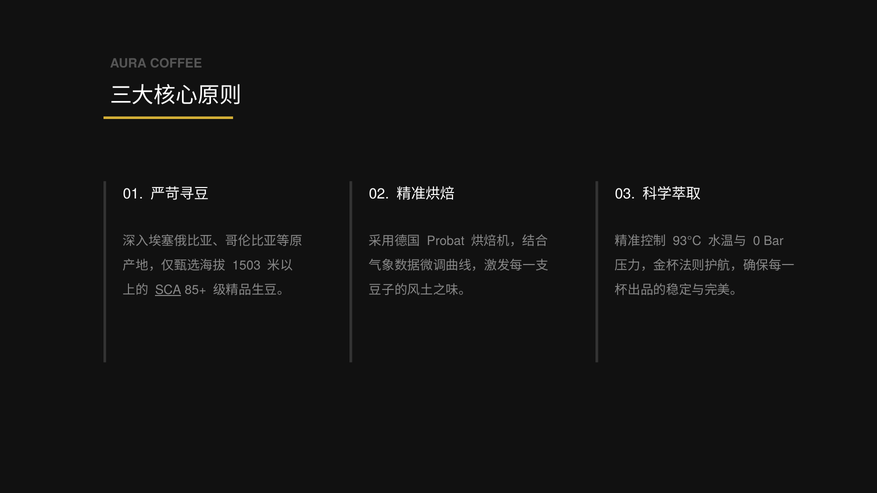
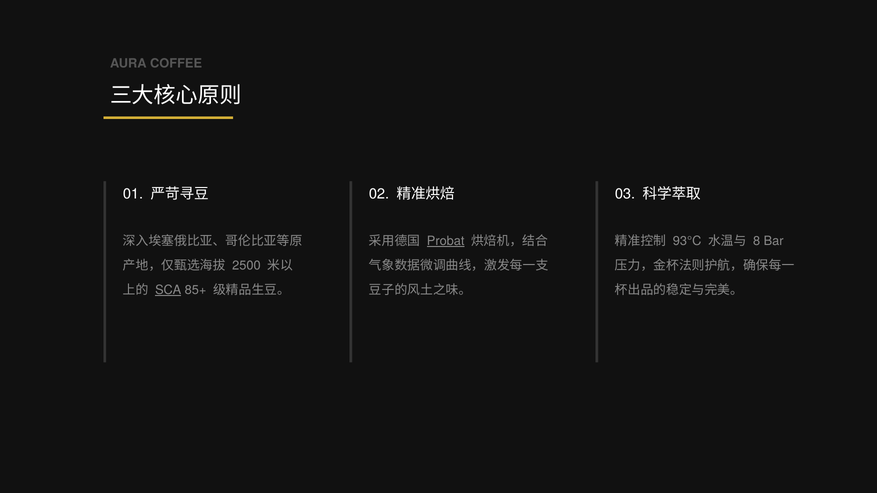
Probat underline: none -> present
0: 0 -> 8
1503: 1503 -> 2500
